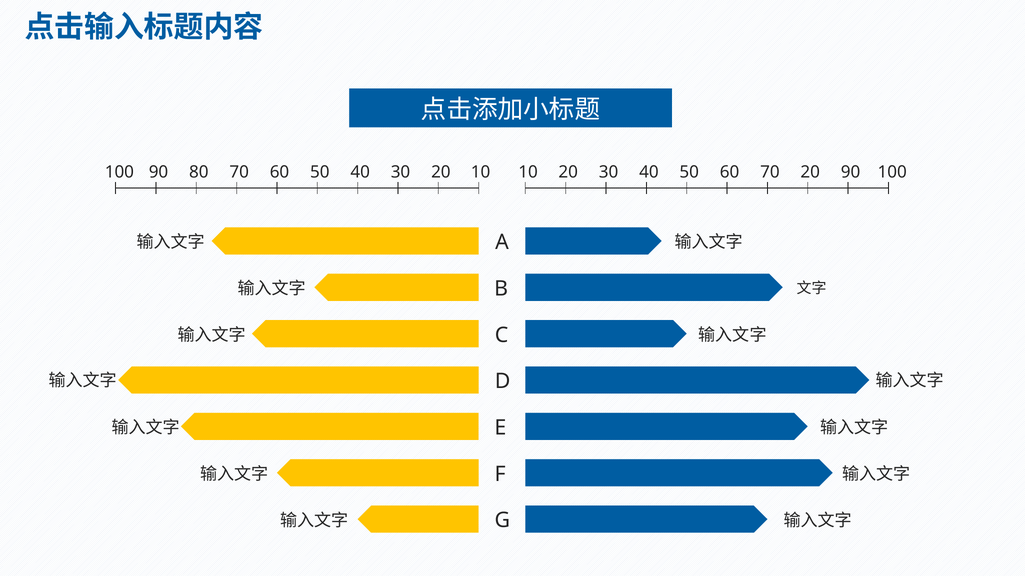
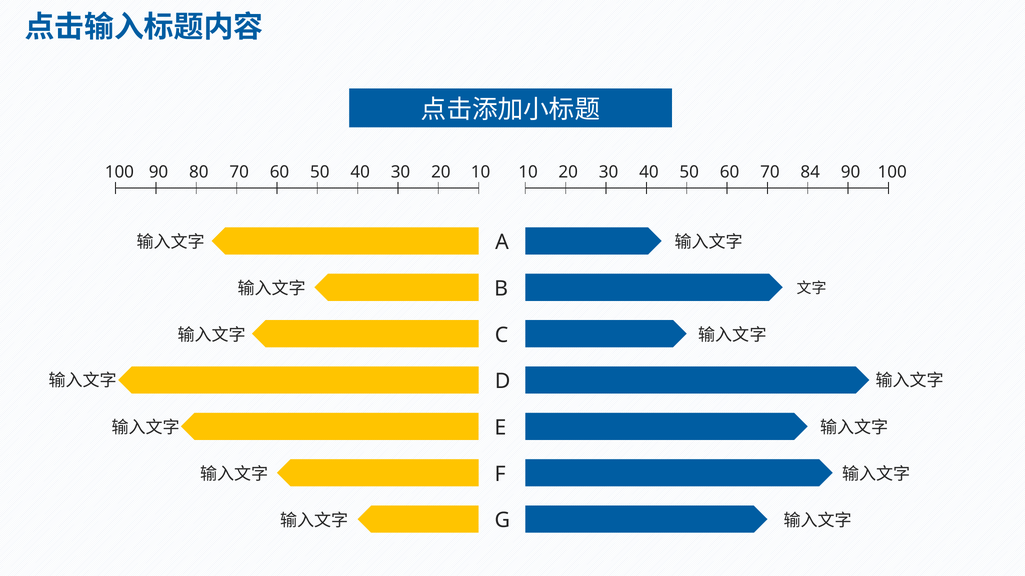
70 20: 20 -> 84
